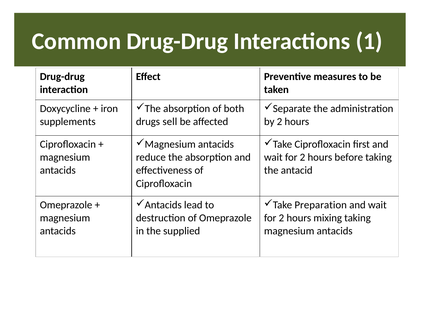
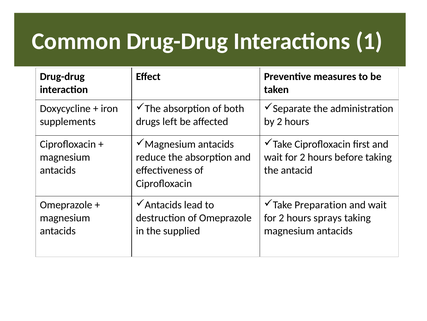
sell: sell -> left
mixing: mixing -> sprays
